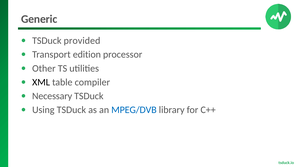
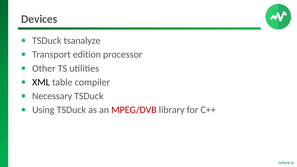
Generic: Generic -> Devices
provided: provided -> tsanalyze
MPEG/DVB colour: blue -> red
